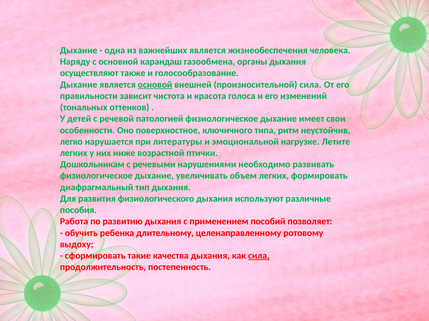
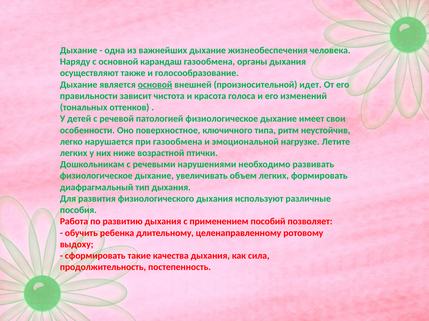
важнейших является: является -> дыхание
произносительной сила: сила -> идет
при литературы: литературы -> газообмена
сила at (259, 256) underline: present -> none
